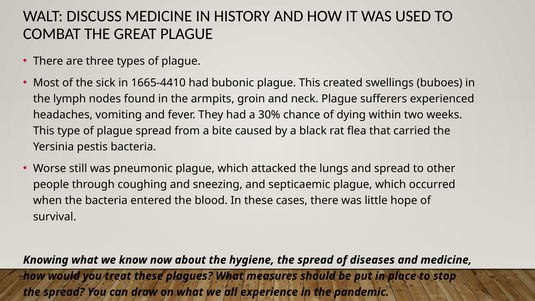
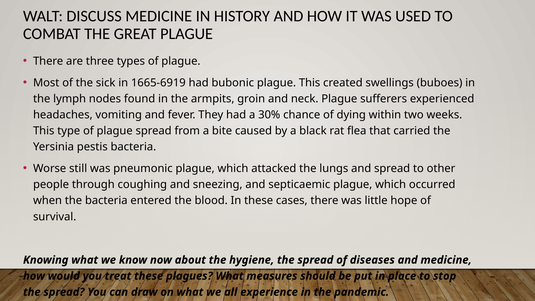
1665-4410: 1665-4410 -> 1665-6919
